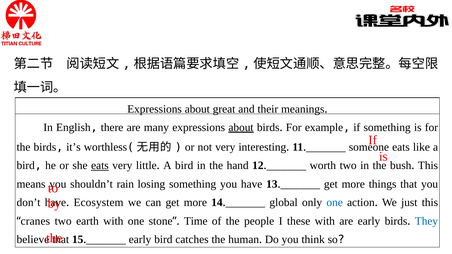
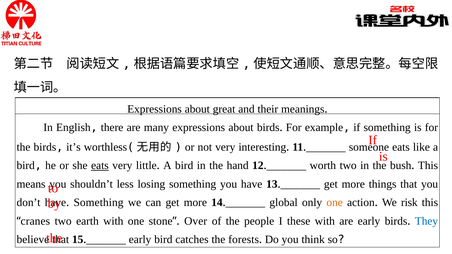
about at (241, 127) underline: present -> none
rain: rain -> less
Ecosystem at (99, 203): Ecosystem -> Something
one at (335, 203) colour: blue -> orange
just: just -> risk
Time: Time -> Over
human: human -> forests
